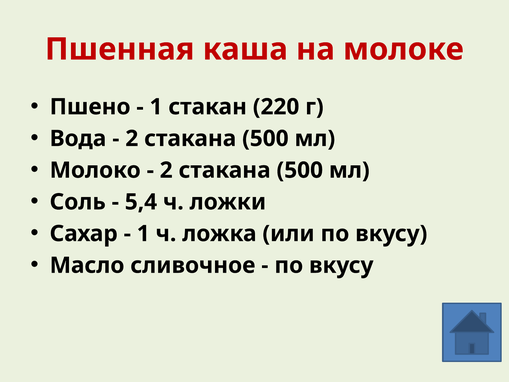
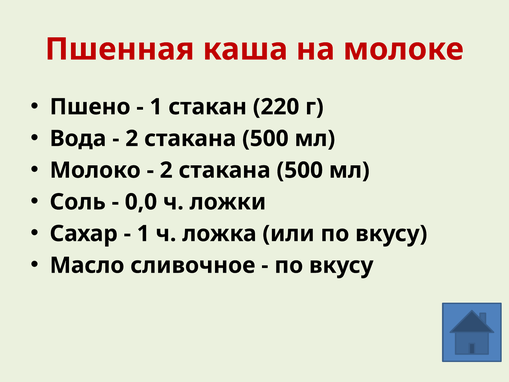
5,4: 5,4 -> 0,0
